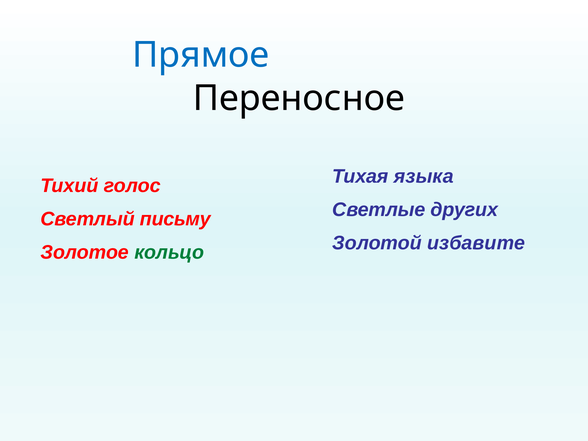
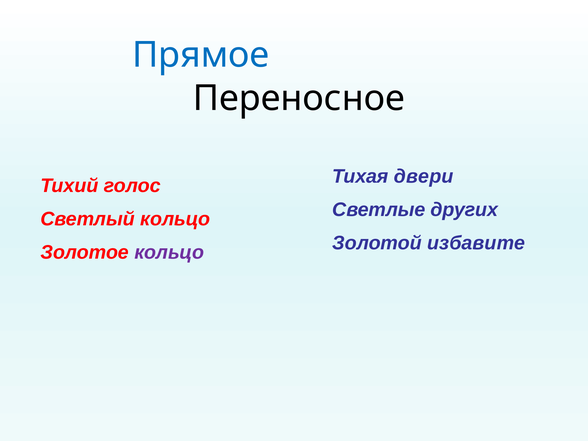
языка: языка -> двери
Светлый письму: письму -> кольцо
кольцо at (169, 252) colour: green -> purple
